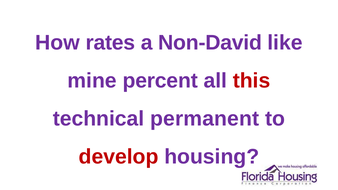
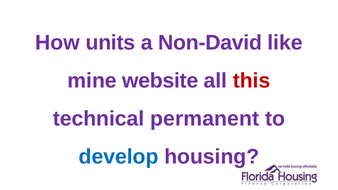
rates: rates -> units
percent: percent -> website
develop colour: red -> blue
